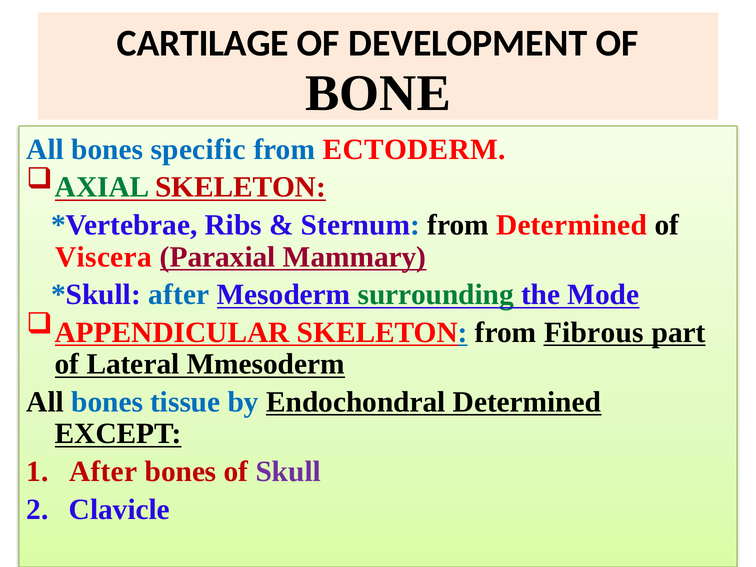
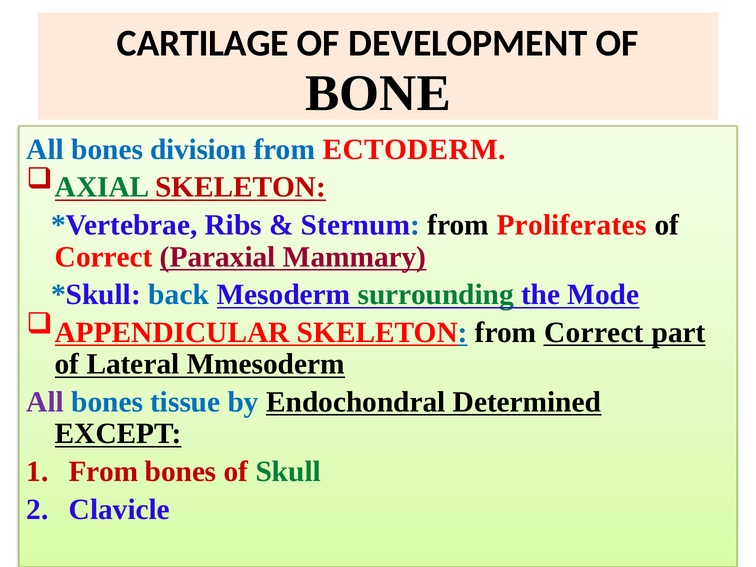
specific: specific -> division
from Determined: Determined -> Proliferates
Viscera at (104, 257): Viscera -> Correct
after at (179, 295): after -> back
from Fibrous: Fibrous -> Correct
All at (45, 402) colour: black -> purple
After at (103, 472): After -> From
Skull colour: purple -> green
